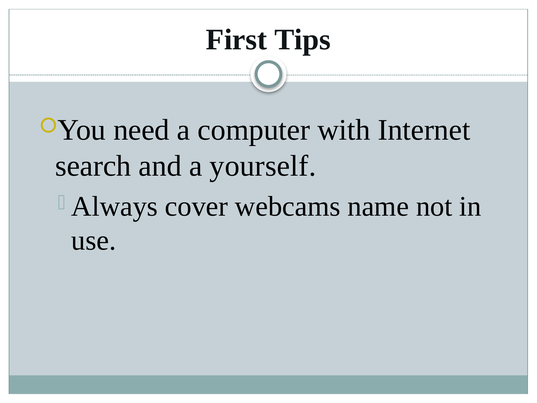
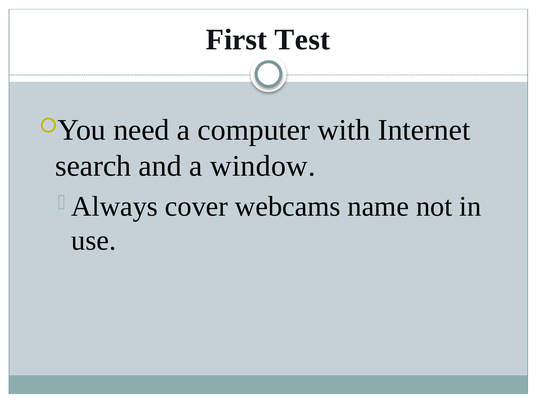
Tips: Tips -> Test
yourself: yourself -> window
